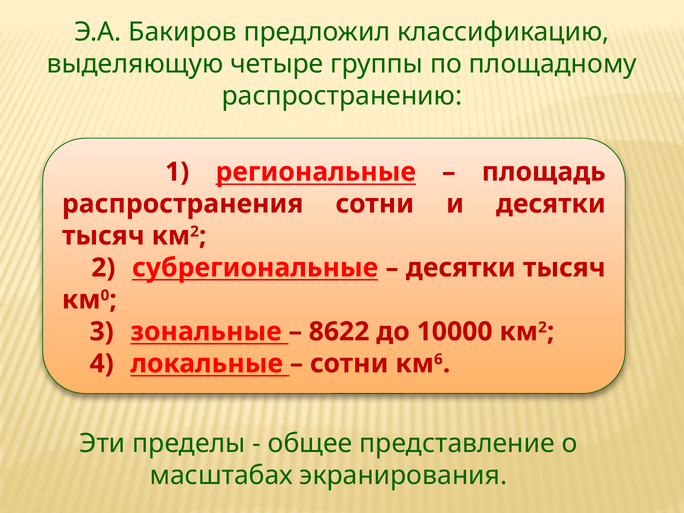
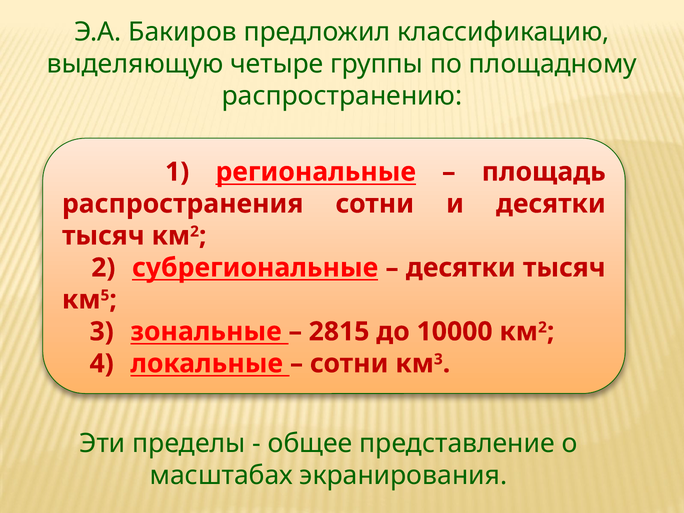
0: 0 -> 5
8622: 8622 -> 2815
6 at (438, 359): 6 -> 3
